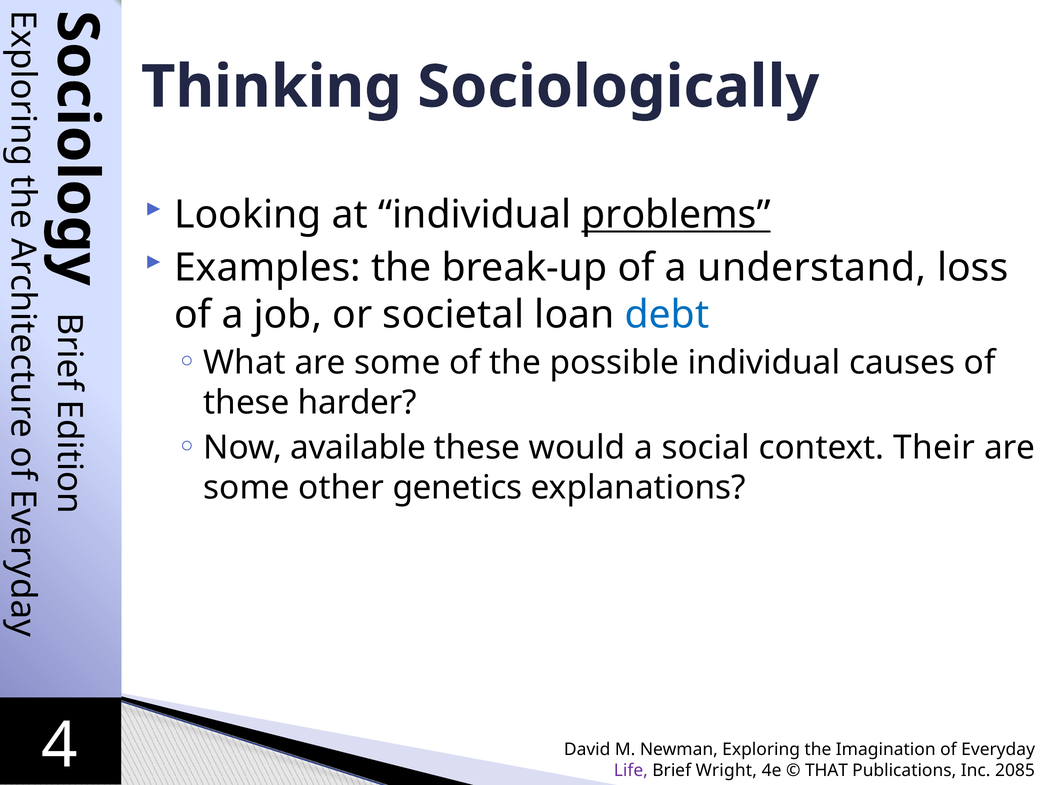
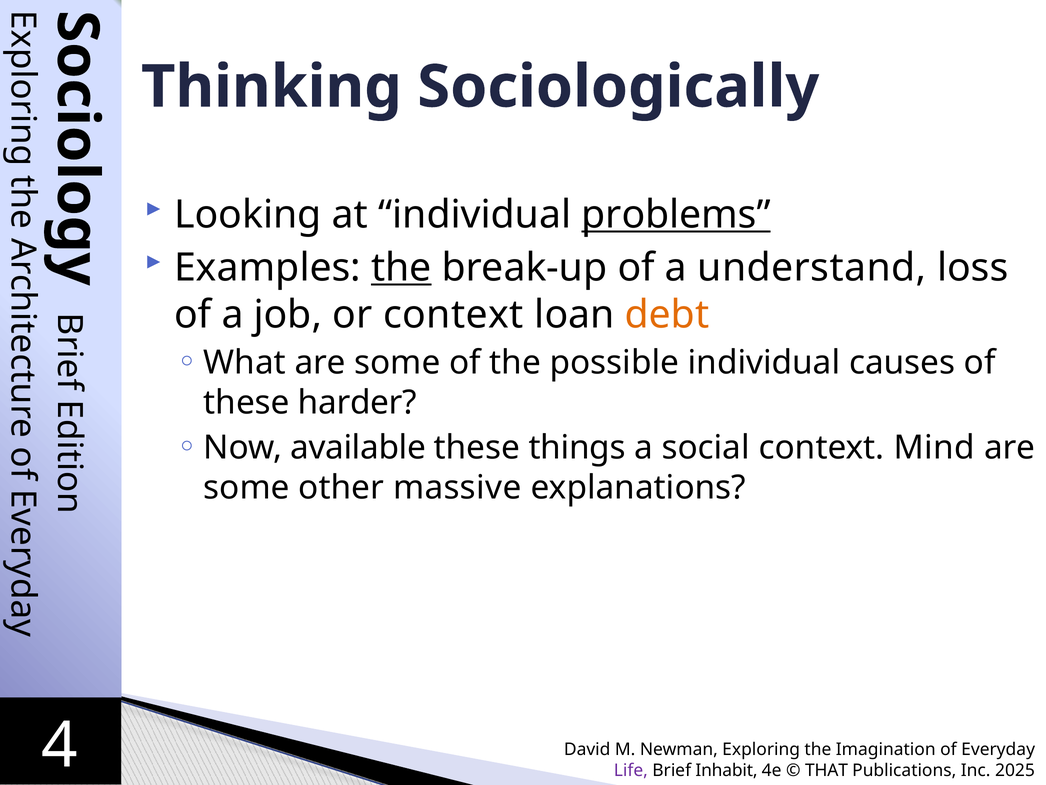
the at (401, 267) underline: none -> present
or societal: societal -> context
debt colour: blue -> orange
would: would -> things
Their: Their -> Mind
genetics: genetics -> massive
Wright: Wright -> Inhabit
2085: 2085 -> 2025
